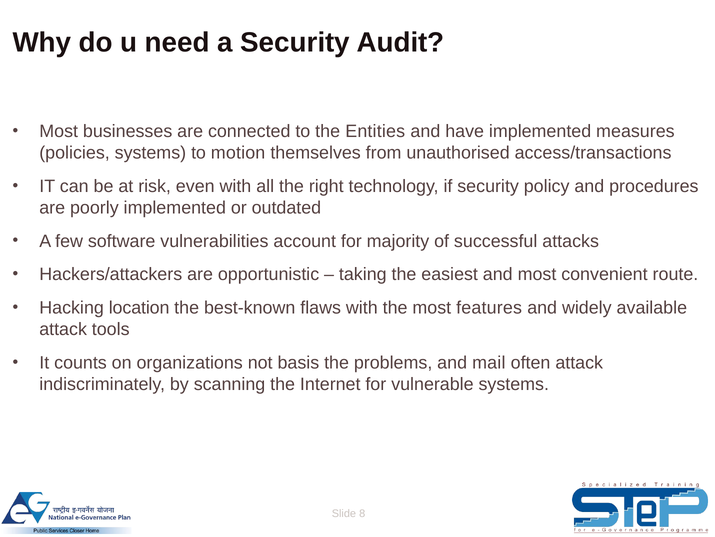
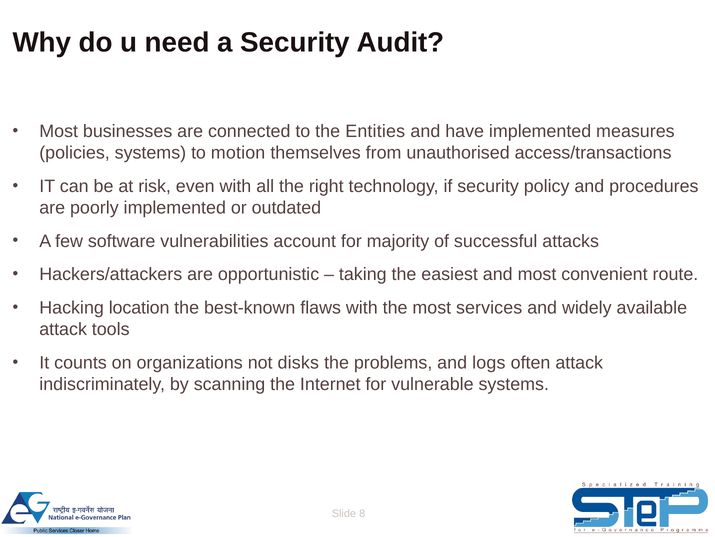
features: features -> services
basis: basis -> disks
mail: mail -> logs
